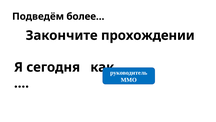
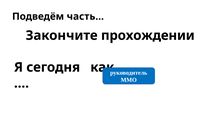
более…: более… -> часть…
